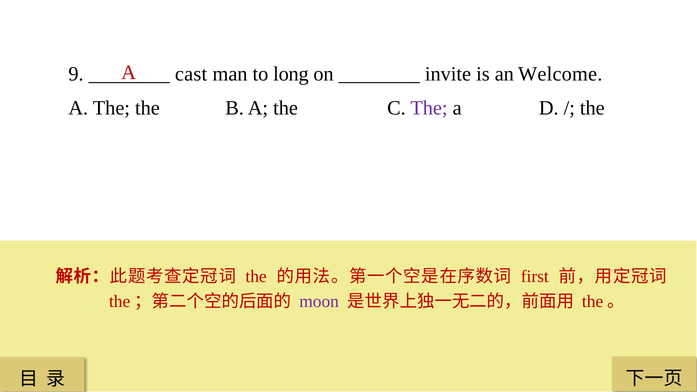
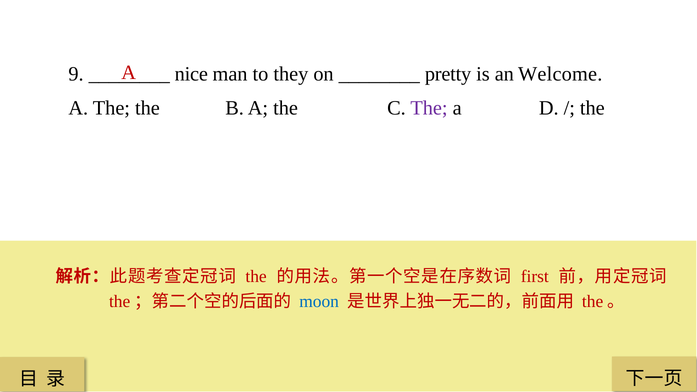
cast: cast -> nice
long: long -> they
invite: invite -> pretty
moon colour: purple -> blue
